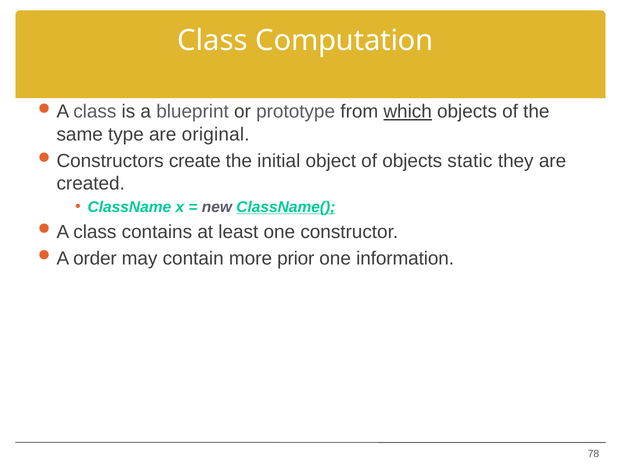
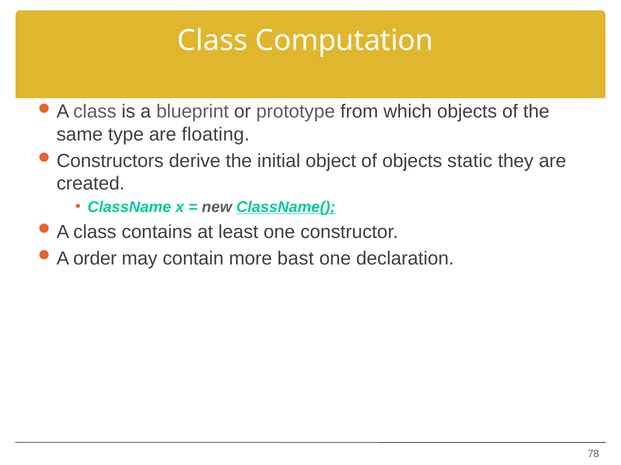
which underline: present -> none
original: original -> floating
create: create -> derive
prior: prior -> bast
information: information -> declaration
